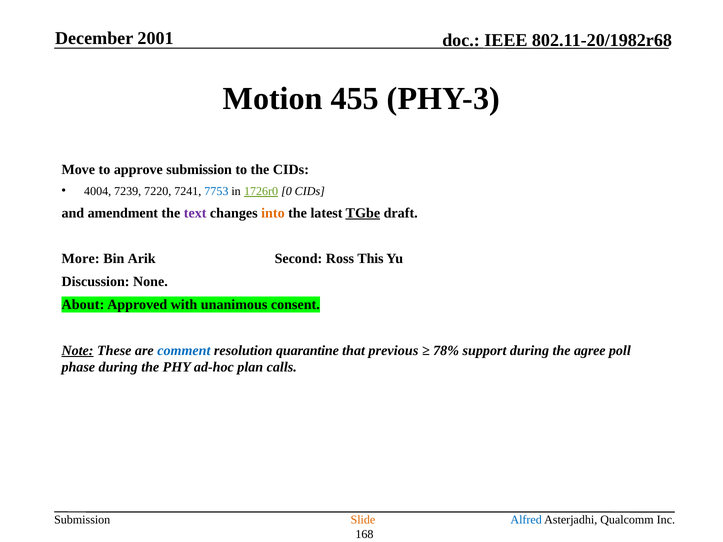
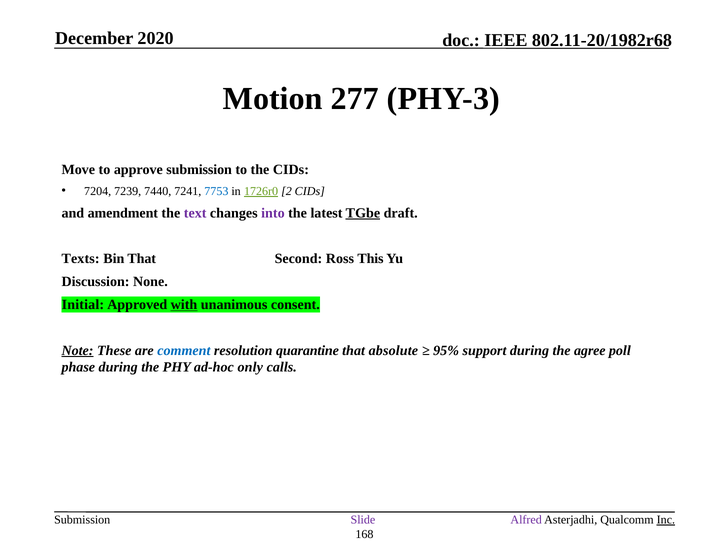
2001: 2001 -> 2020
455: 455 -> 277
4004: 4004 -> 7204
7220: 7220 -> 7440
0: 0 -> 2
into colour: orange -> purple
More: More -> Texts
Bin Arik: Arik -> That
About: About -> Initial
with underline: none -> present
previous: previous -> absolute
78%: 78% -> 95%
plan: plan -> only
Slide colour: orange -> purple
Alfred colour: blue -> purple
Inc underline: none -> present
